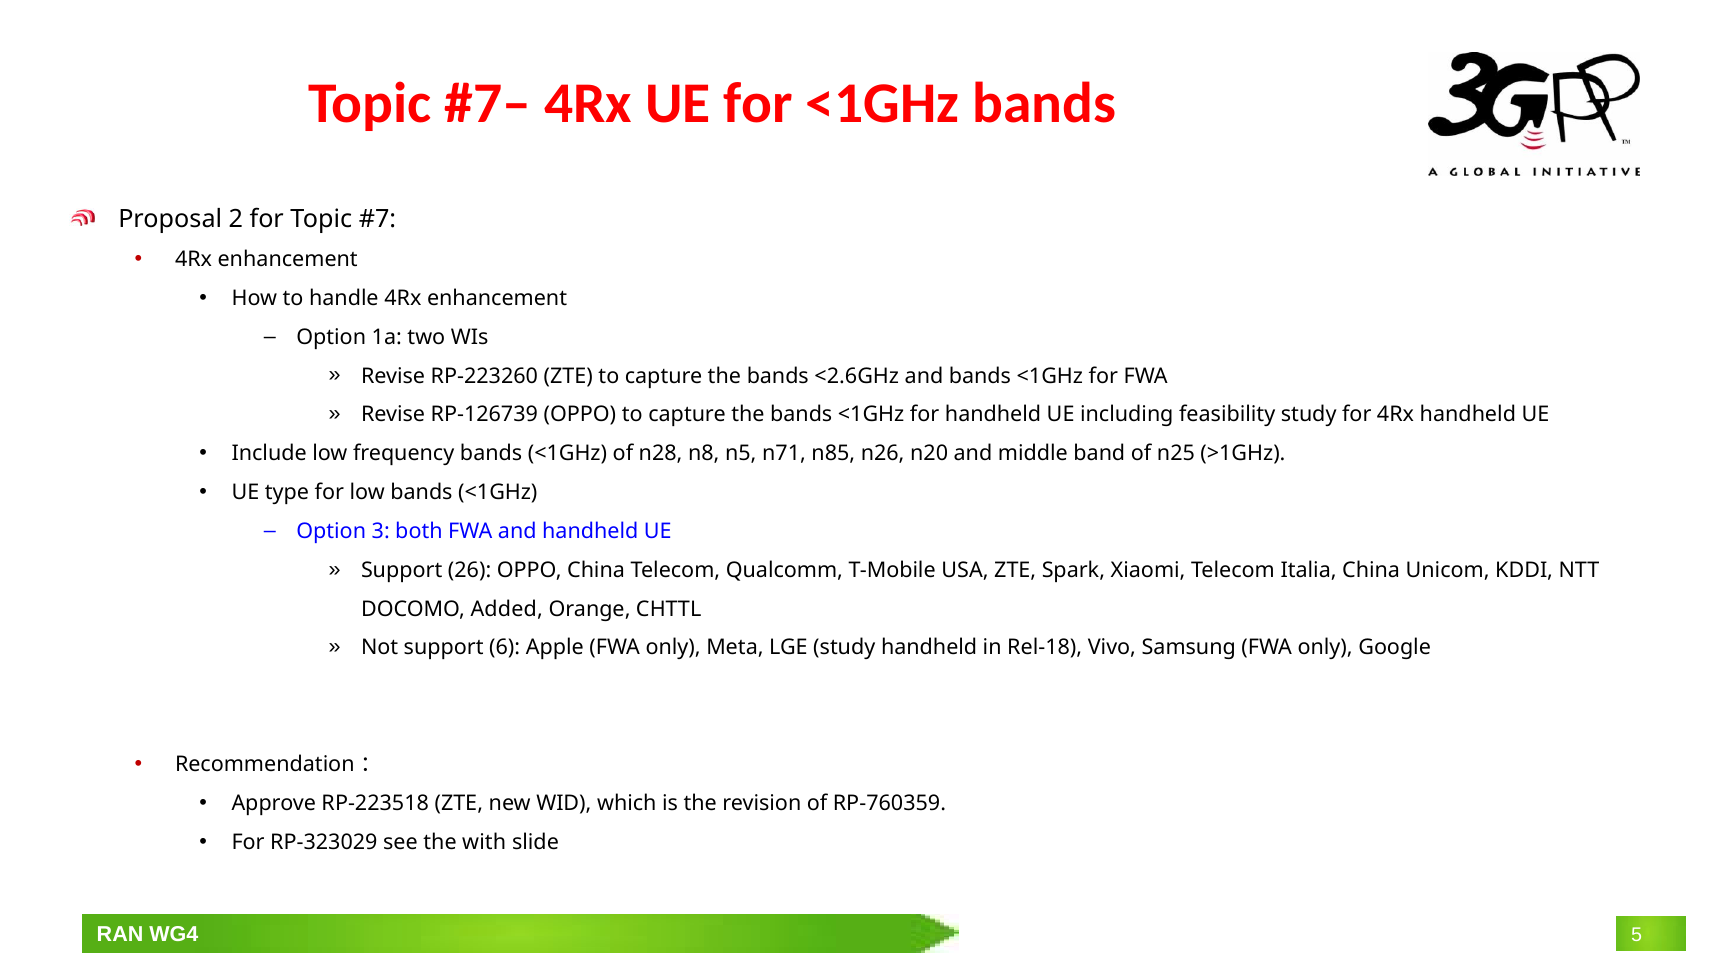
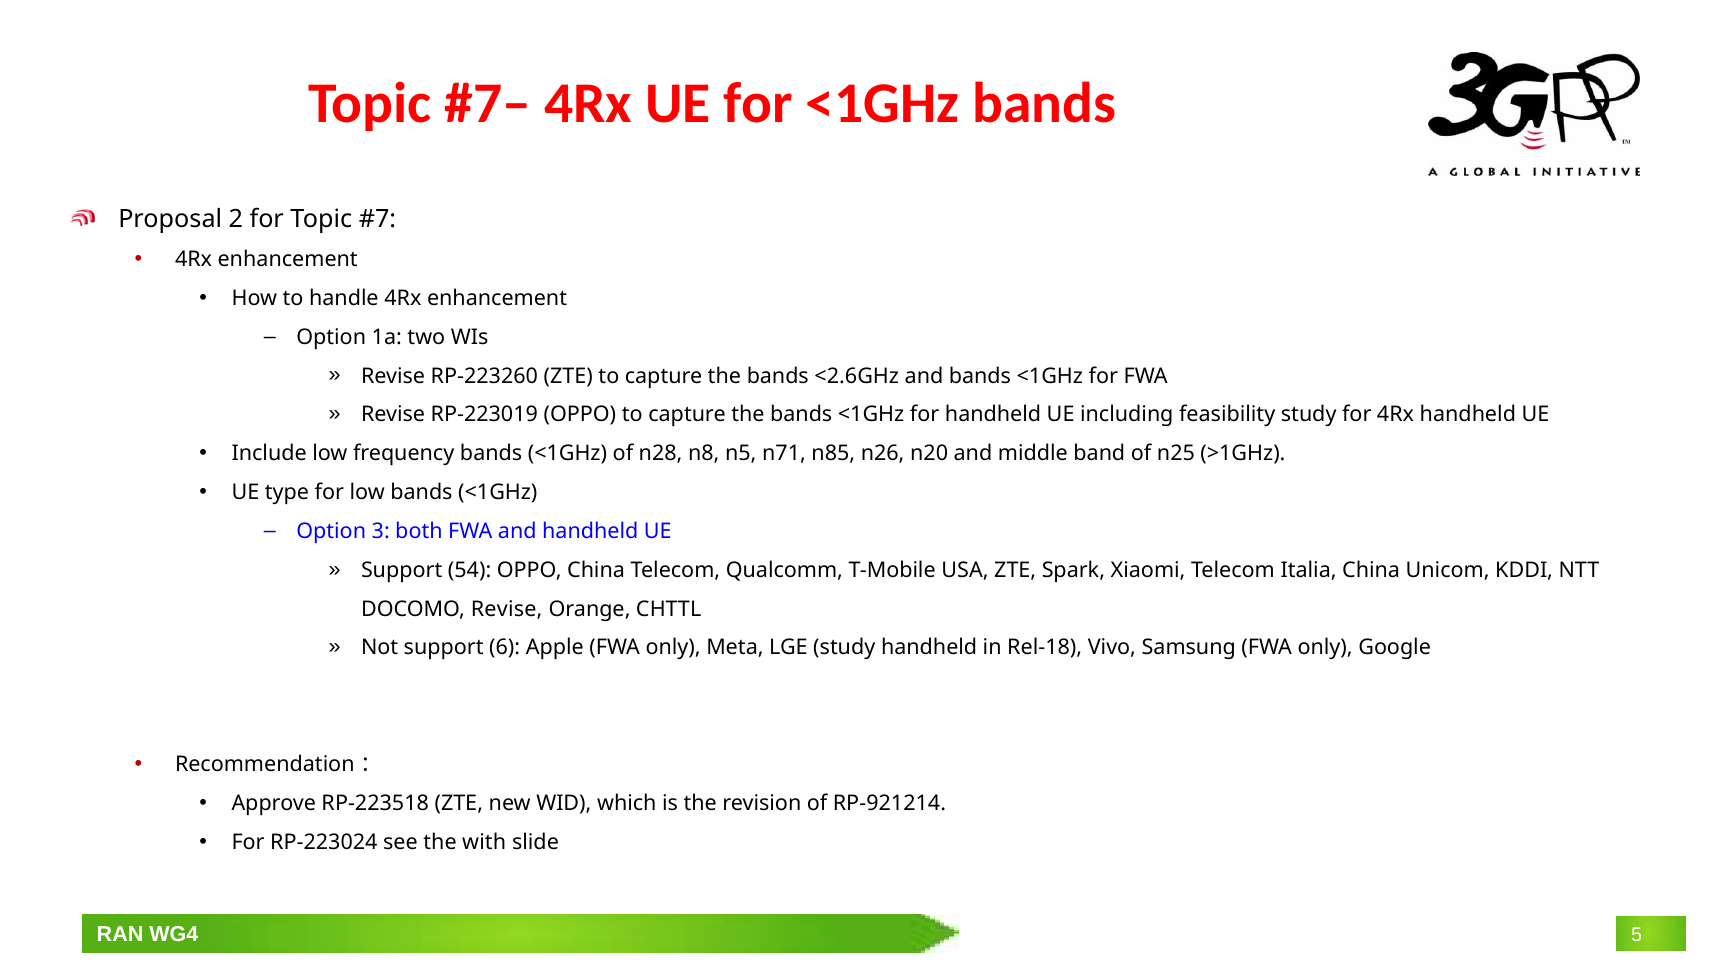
RP-126739: RP-126739 -> RP-223019
26: 26 -> 54
DOCOMO Added: Added -> Revise
RP-760359: RP-760359 -> RP-921214
RP-323029: RP-323029 -> RP-223024
